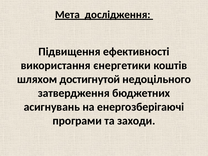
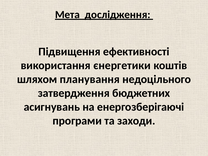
достигнутой: достигнутой -> планування
